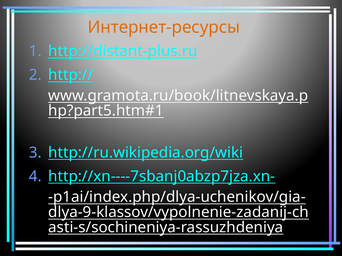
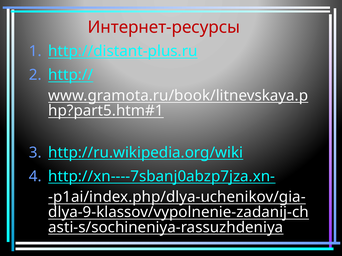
Интернет-ресурсы colour: orange -> red
